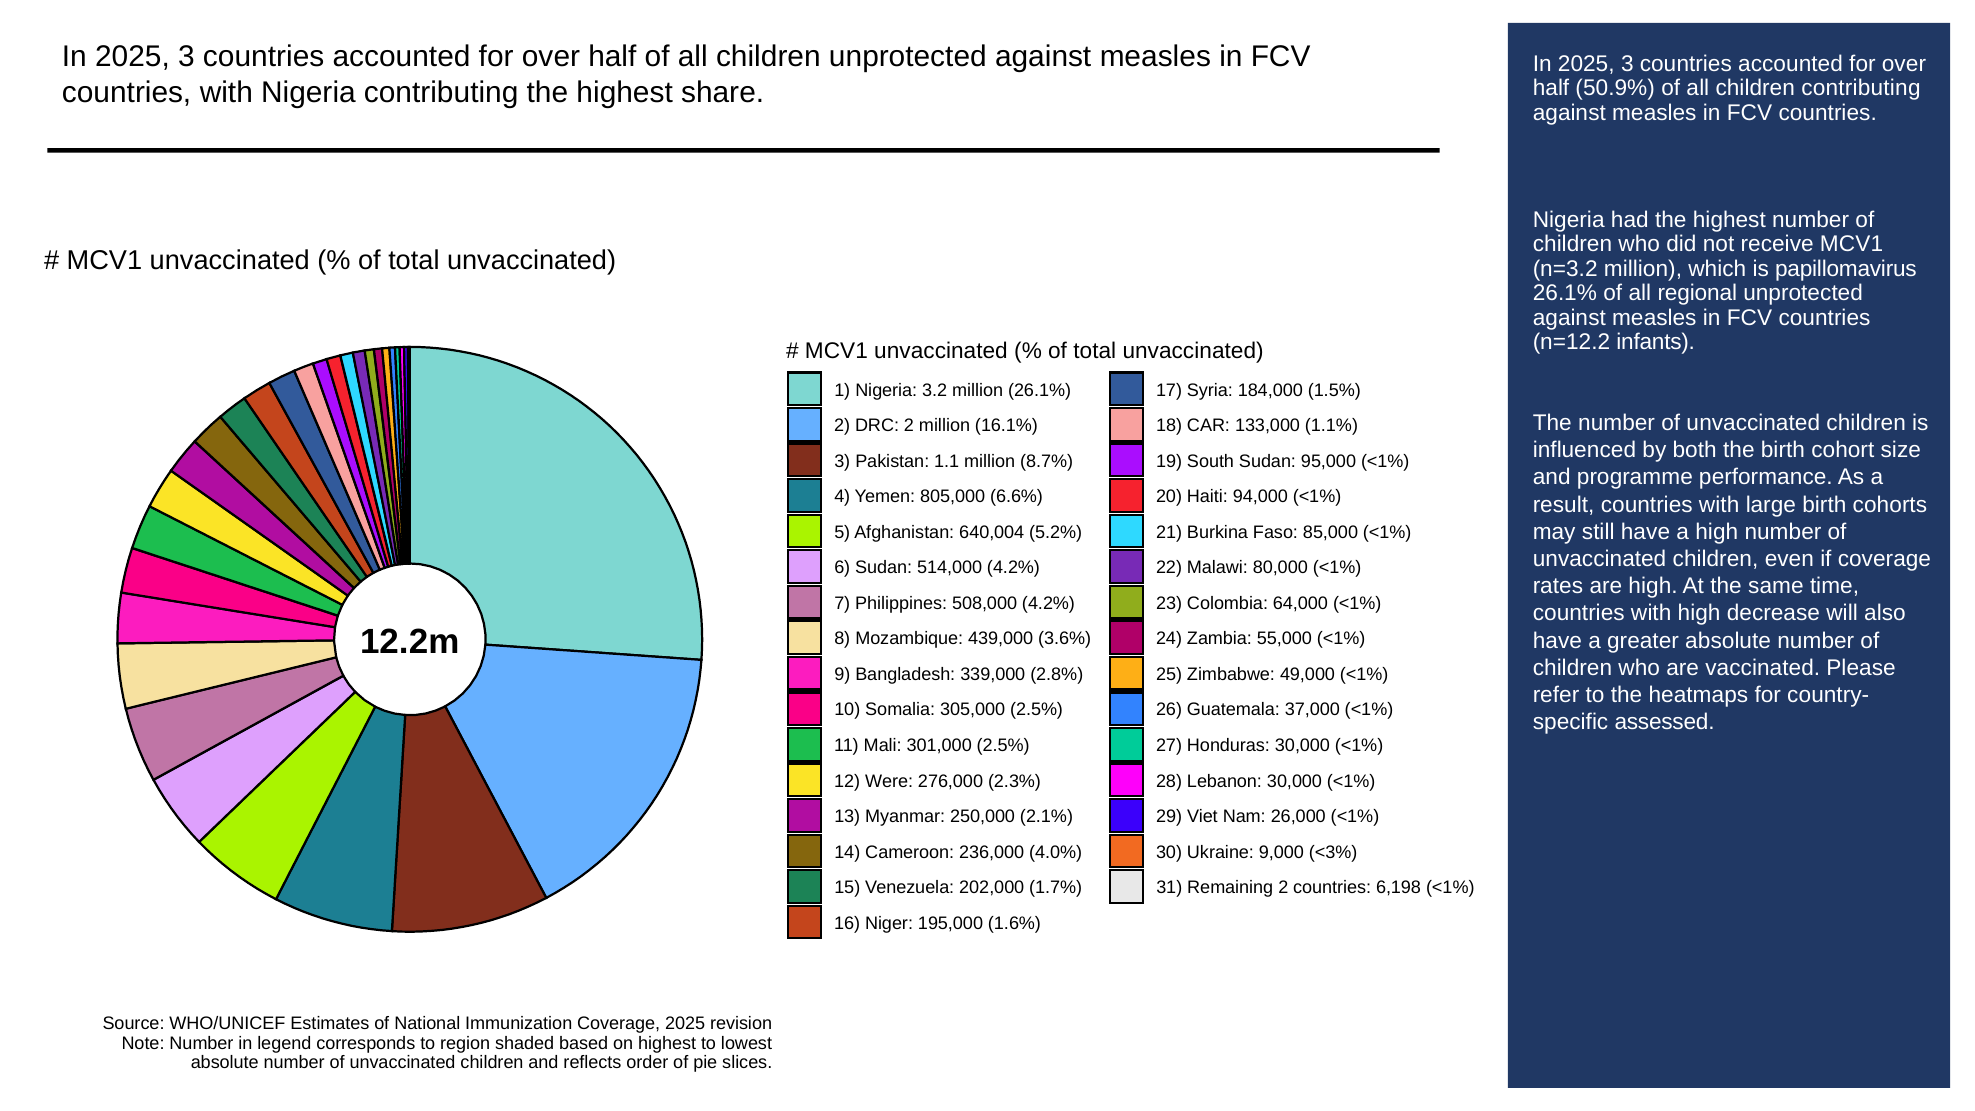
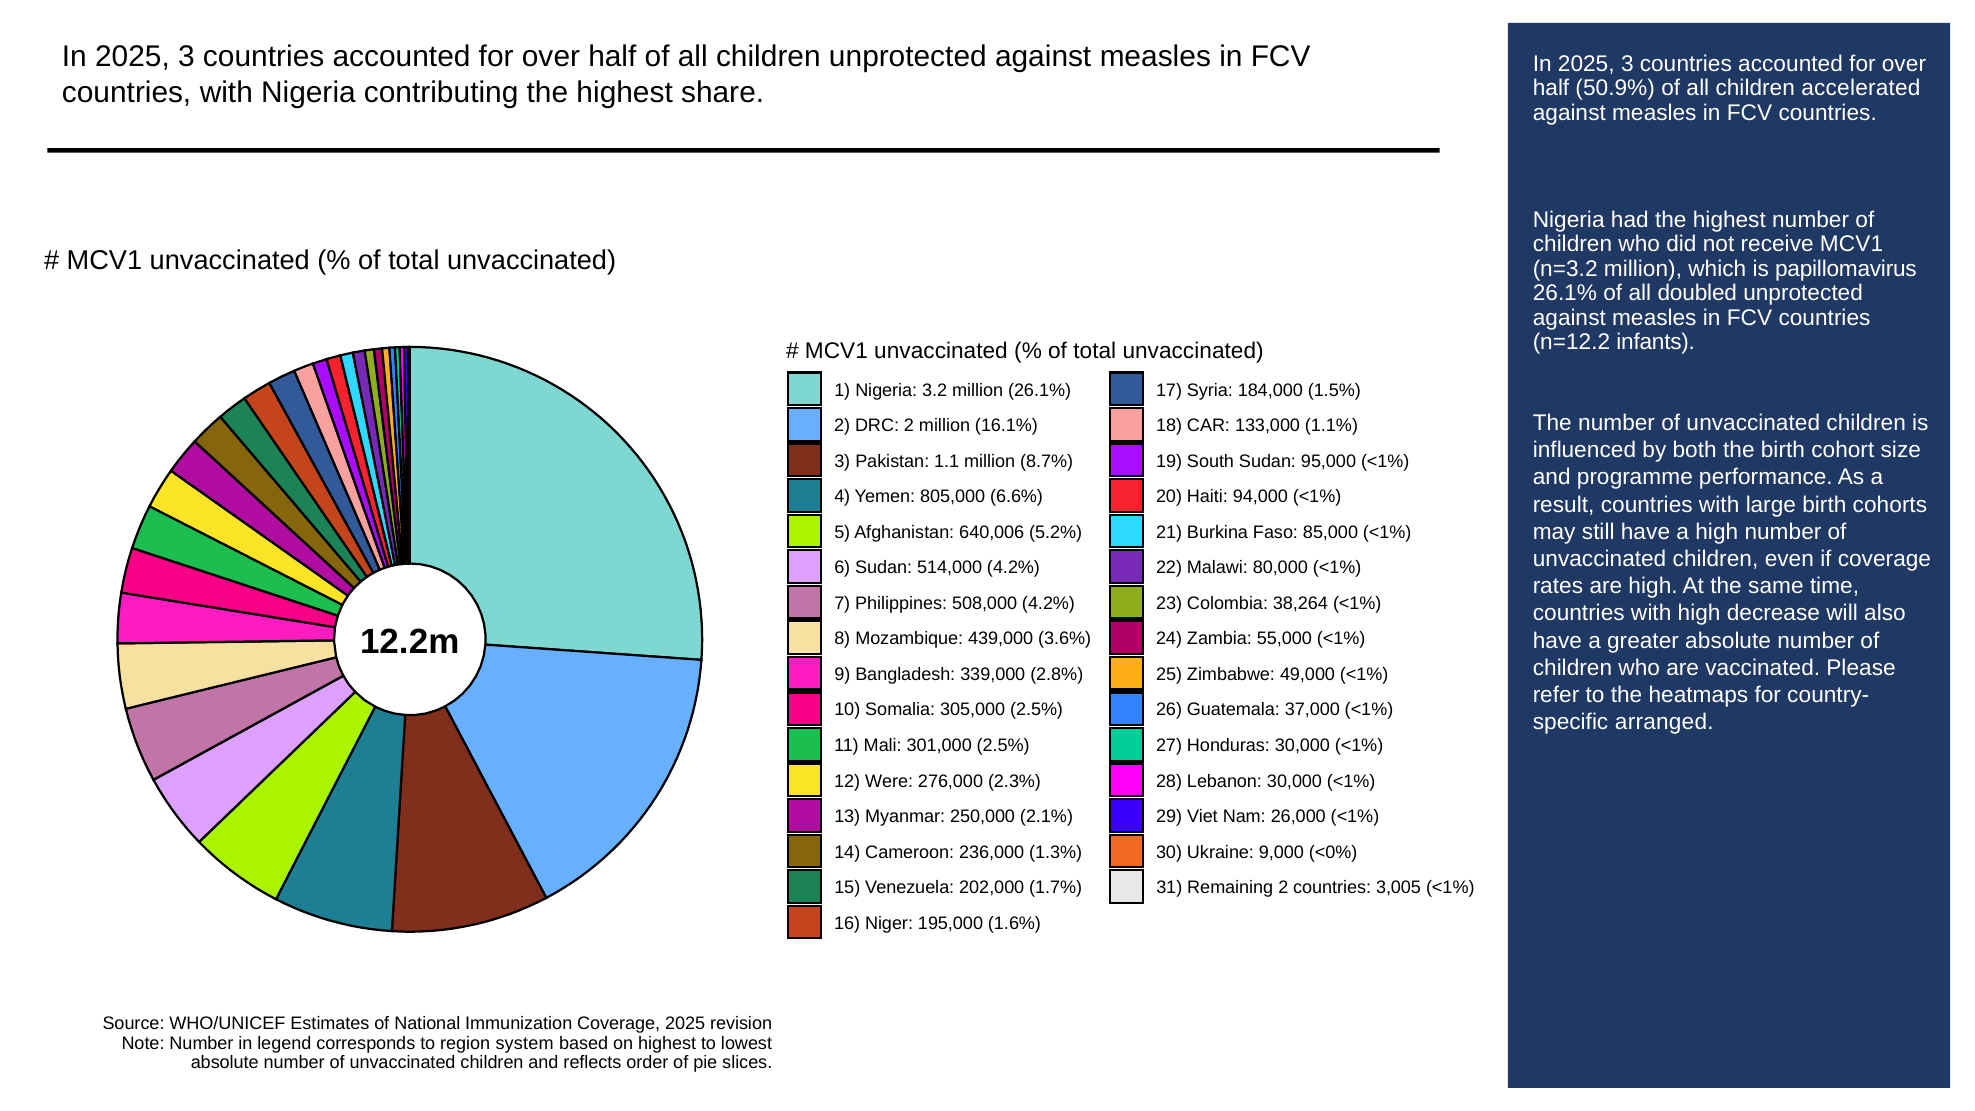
children contributing: contributing -> accelerated
regional: regional -> doubled
640,004: 640,004 -> 640,006
64,000: 64,000 -> 38,264
assessed: assessed -> arranged
4.0%: 4.0% -> 1.3%
<3%: <3% -> <0%
6,198: 6,198 -> 3,005
shaded: shaded -> system
